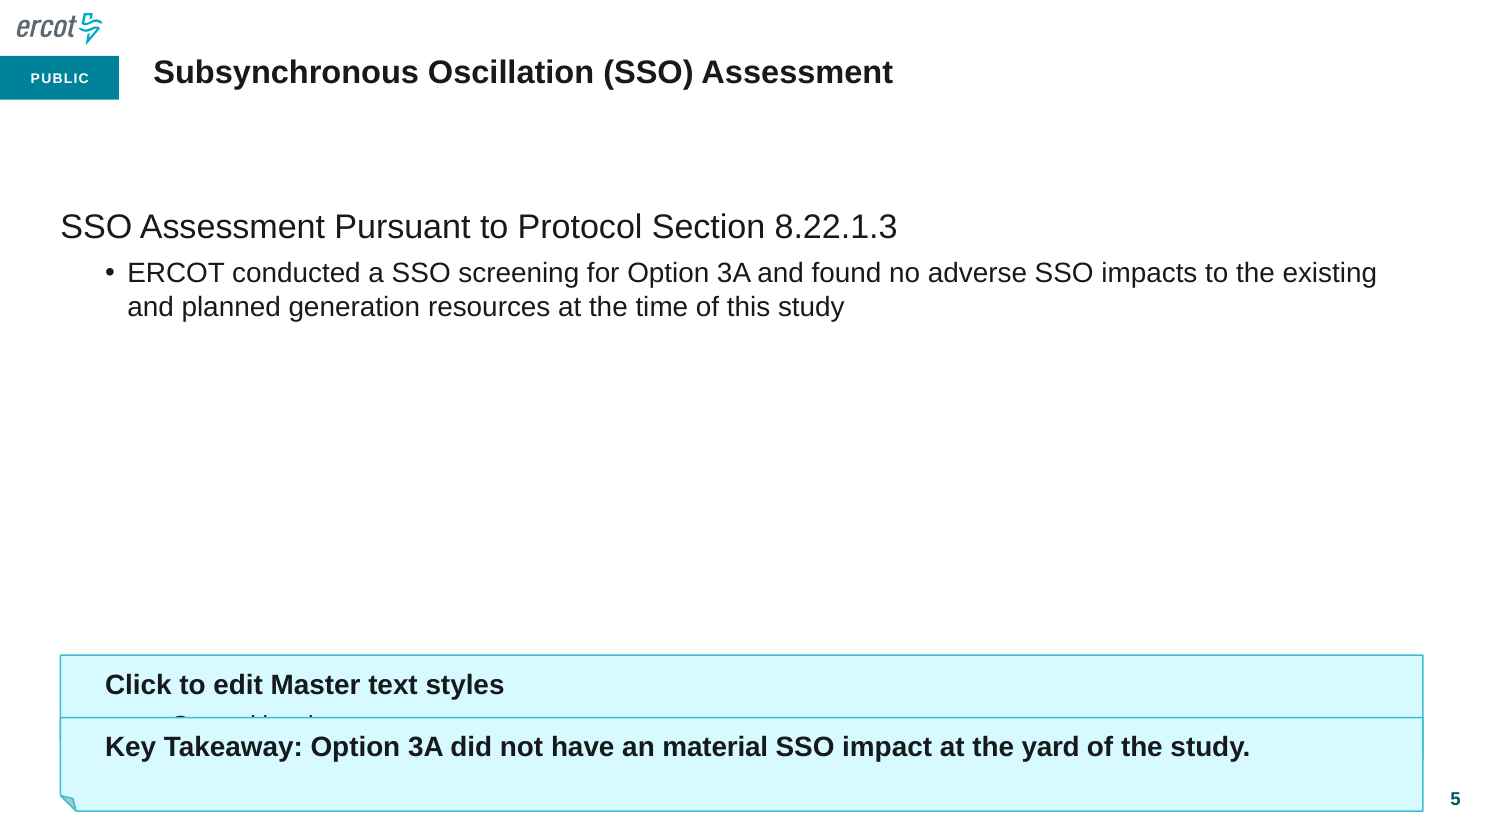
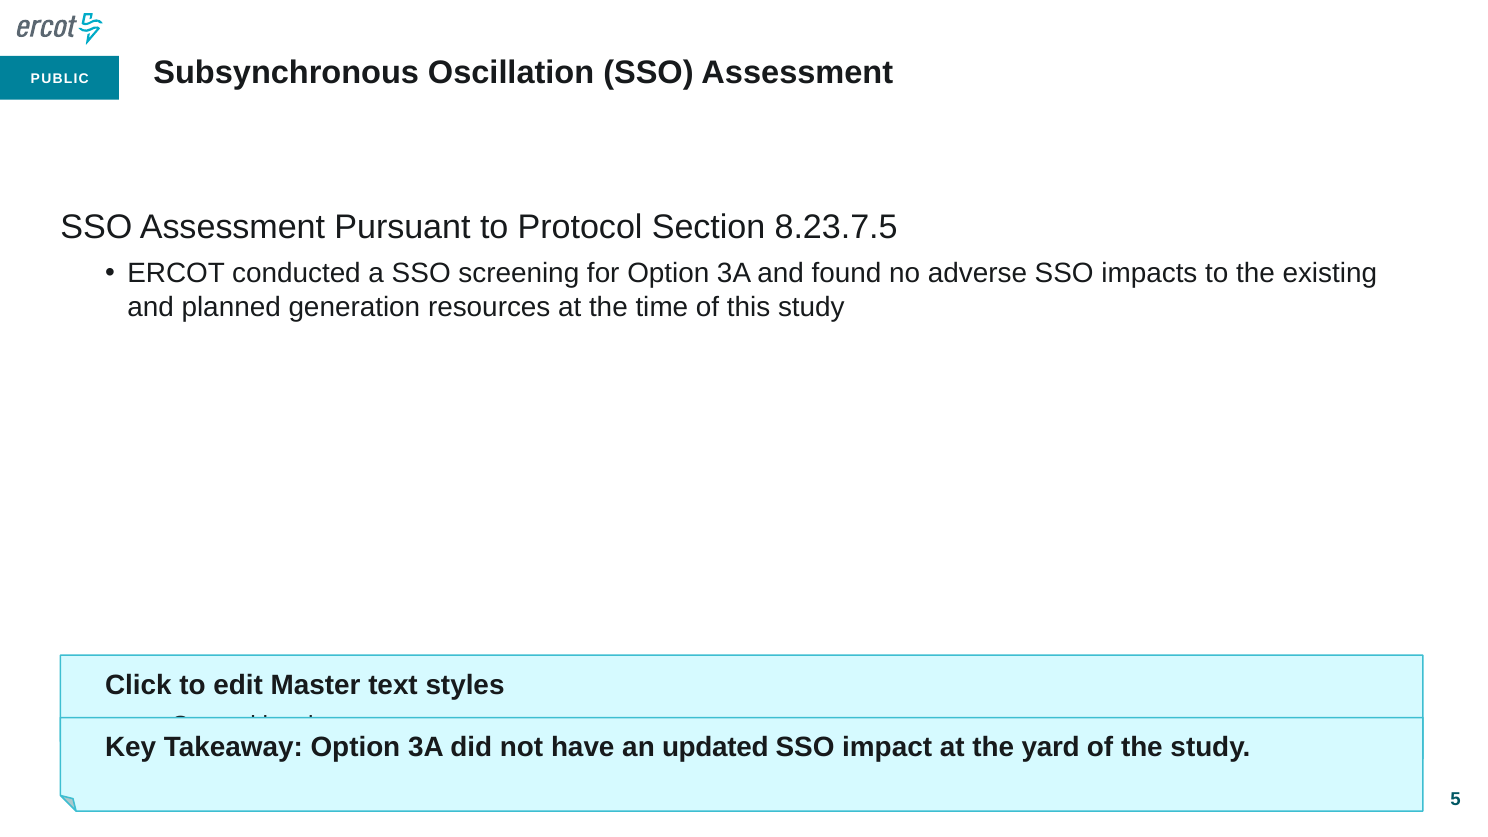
8.22.1.3: 8.22.1.3 -> 8.23.7.5
material: material -> updated
